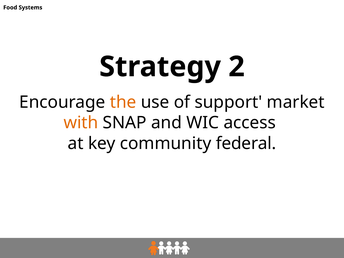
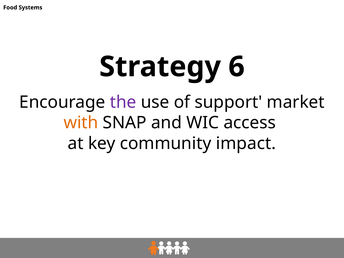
2: 2 -> 6
the colour: orange -> purple
federal: federal -> impact
